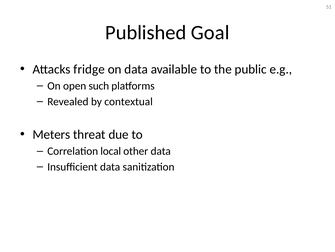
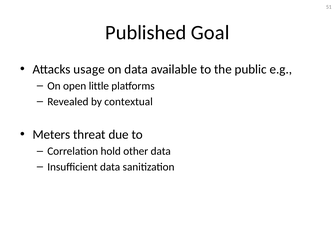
fridge: fridge -> usage
such: such -> little
local: local -> hold
